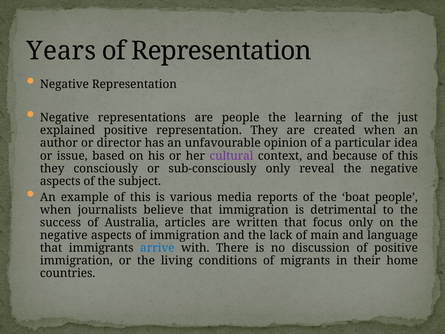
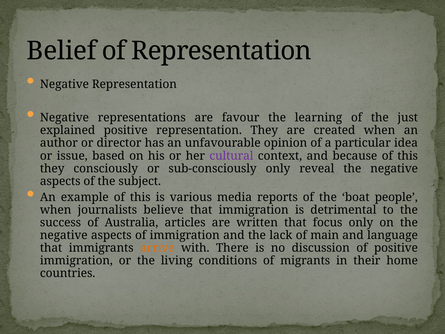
Years: Years -> Belief
are people: people -> favour
arrive colour: blue -> orange
